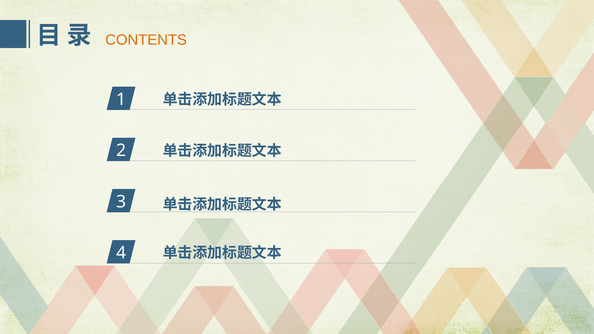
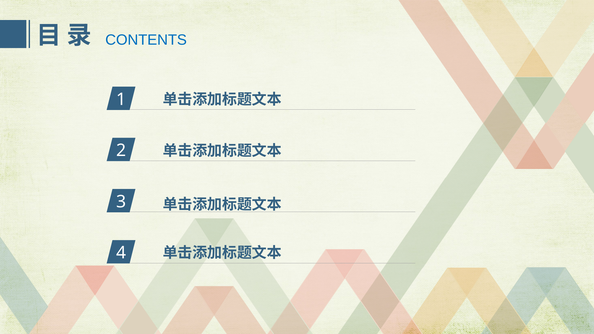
CONTENTS colour: orange -> blue
